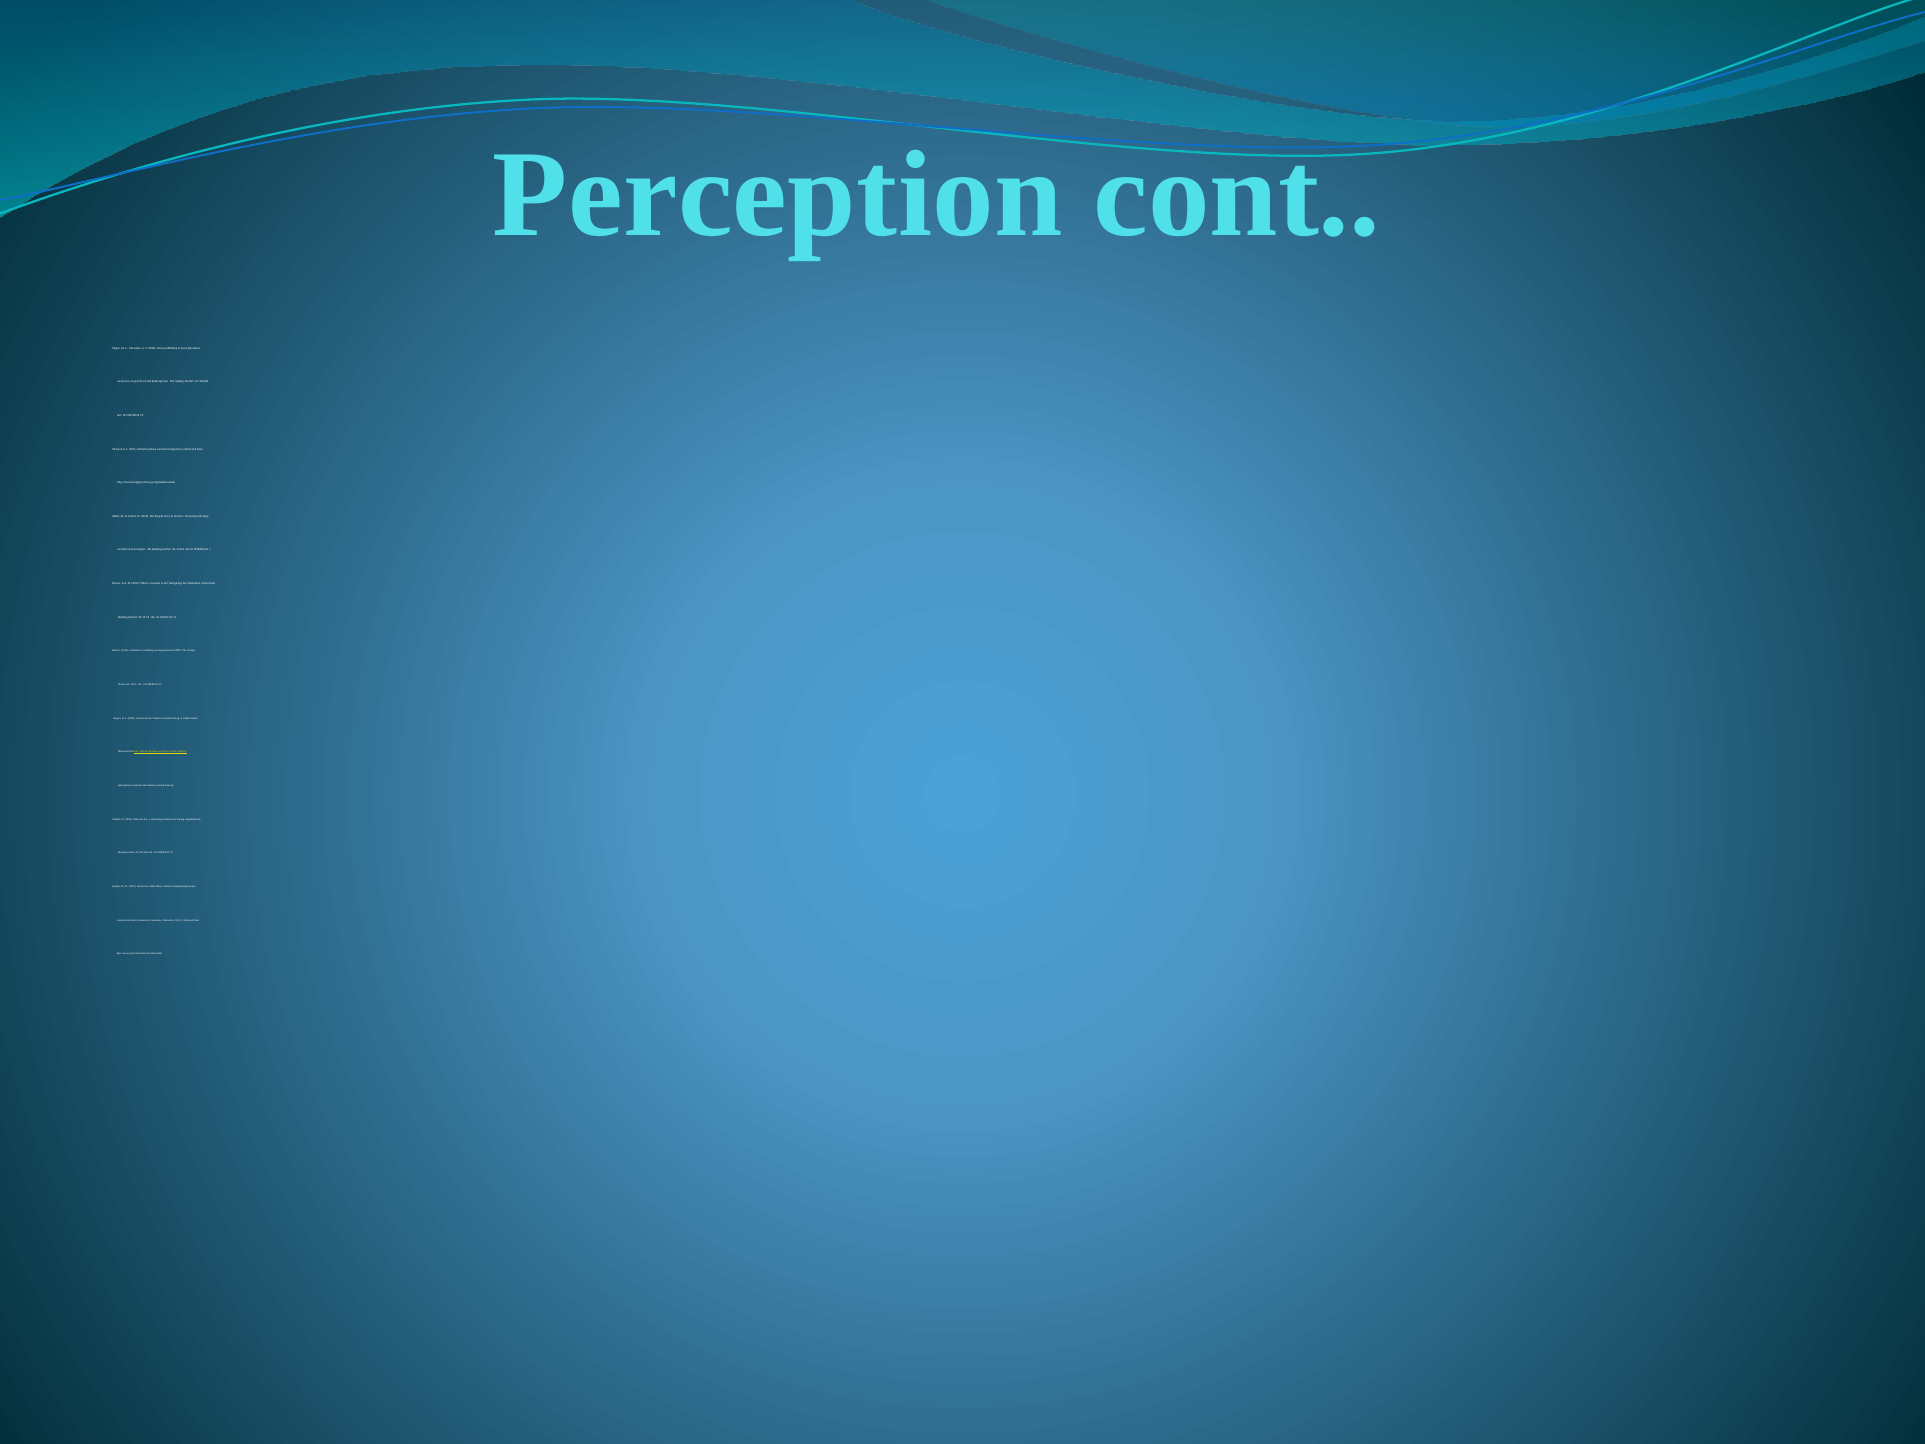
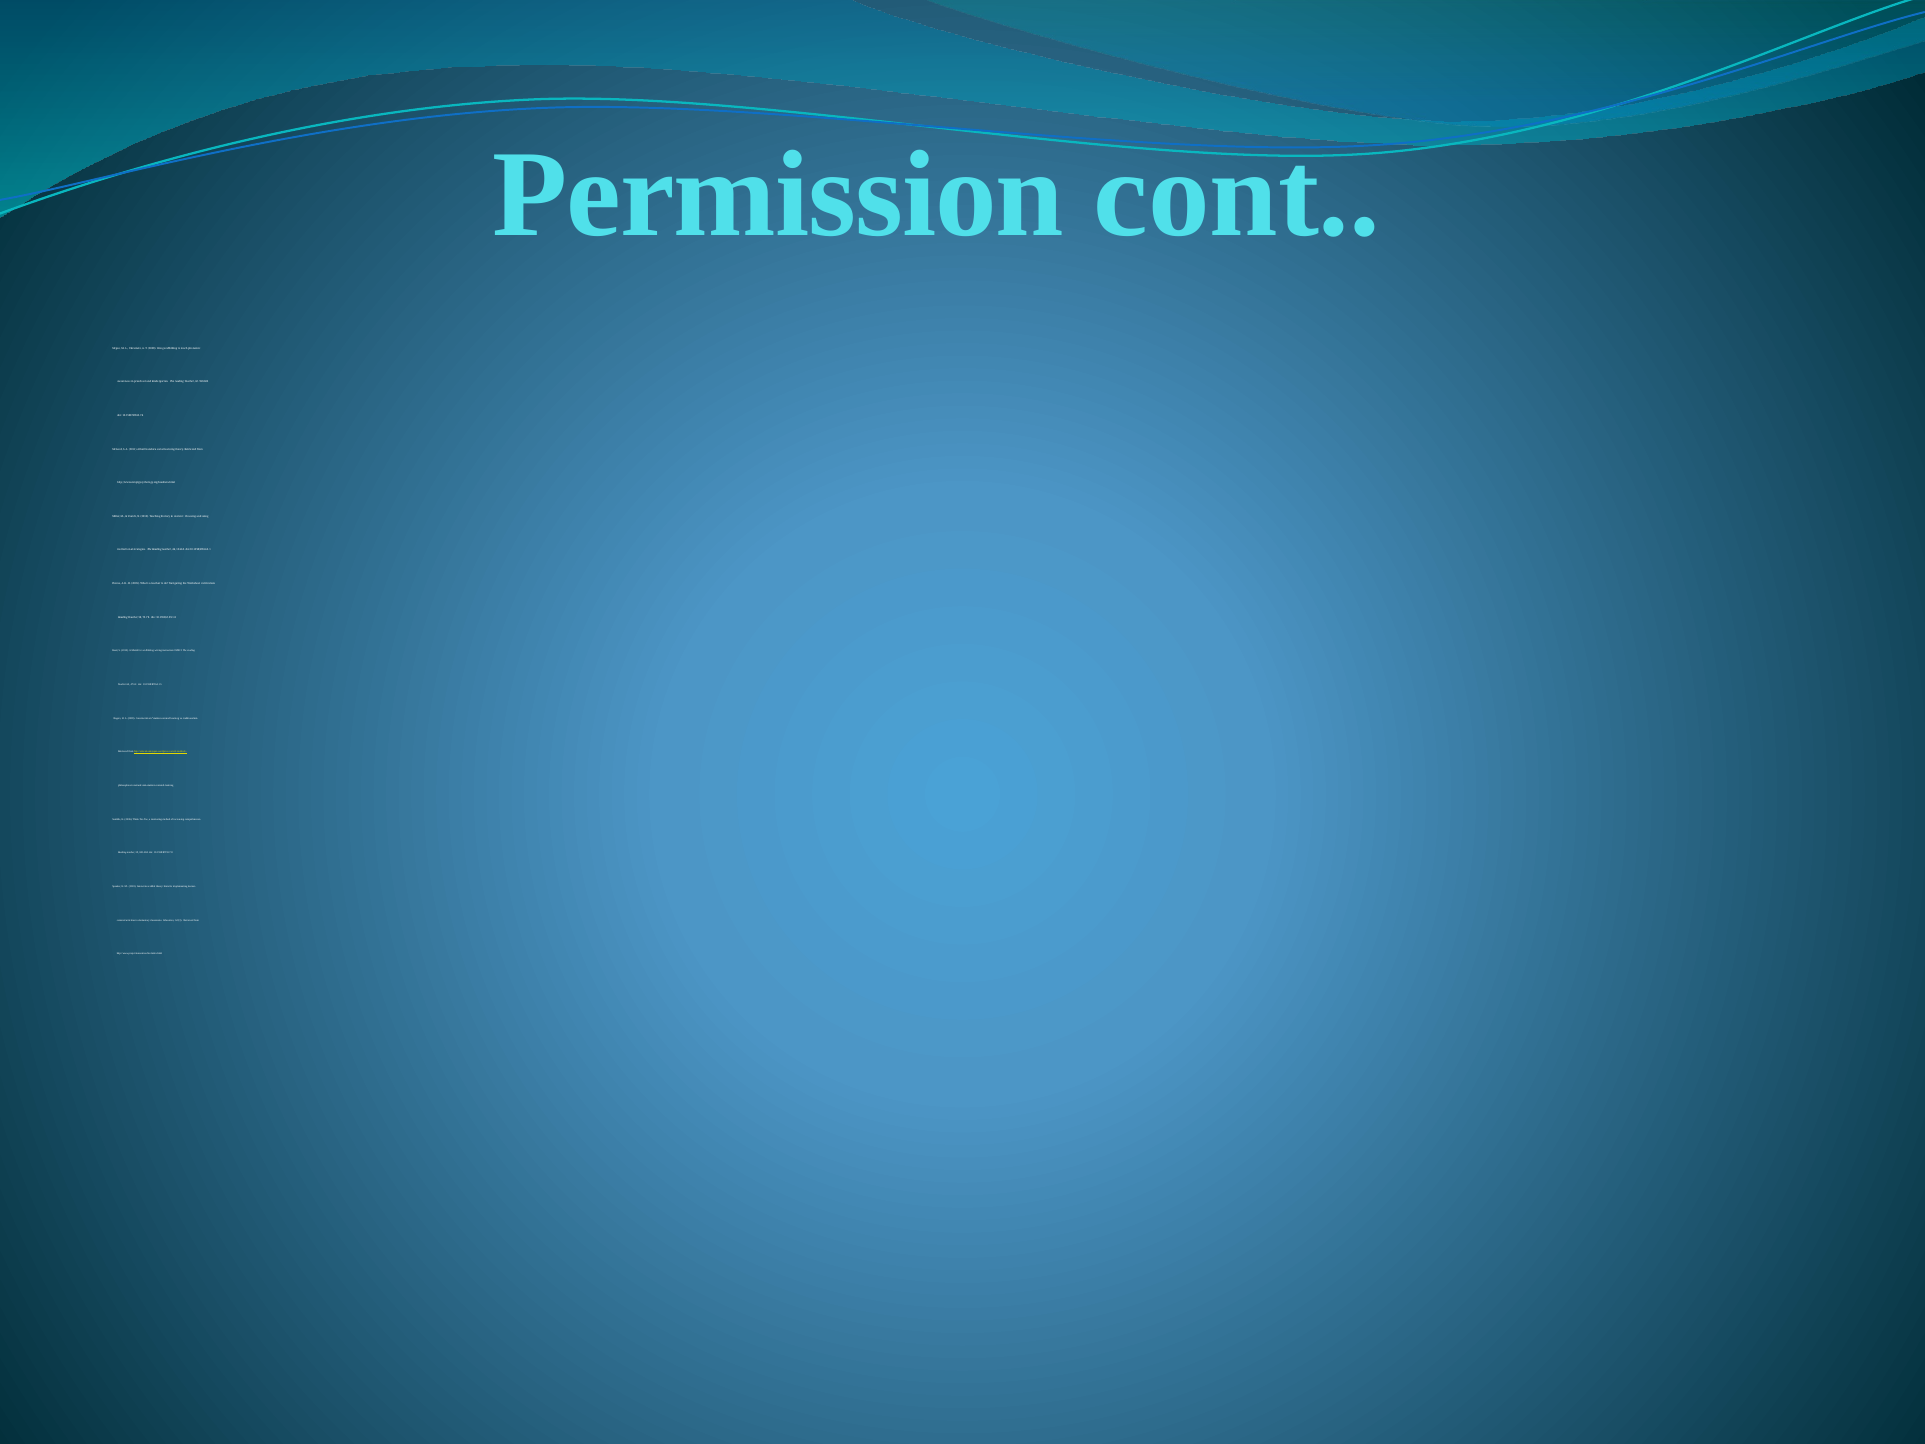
Perception: Perception -> Permission
